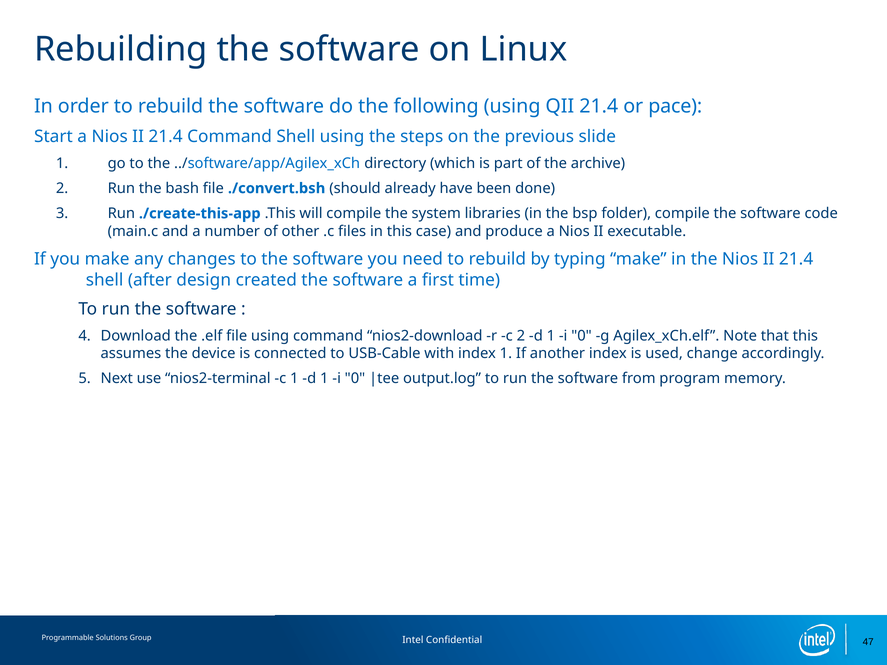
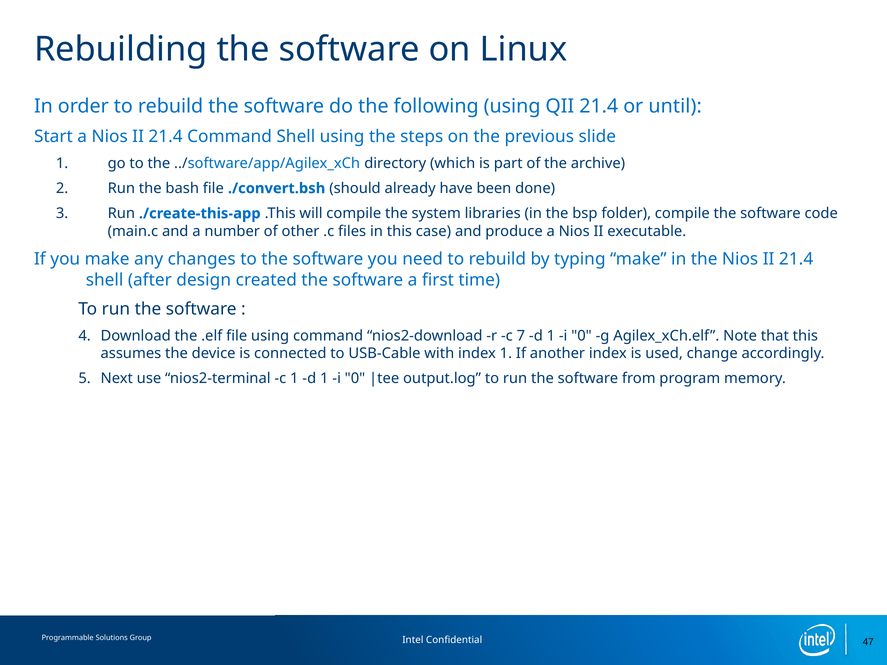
pace: pace -> until
c 2: 2 -> 7
